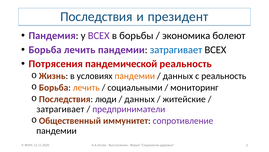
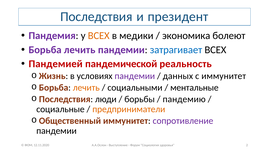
ВСЕХ at (99, 35) colour: purple -> orange
борьбы: борьбы -> медики
Потрясения: Потрясения -> Пандемией
пандемии at (135, 76) colour: orange -> purple
с реальность: реальность -> иммунитет
мониторинг: мониторинг -> ментальные
данных at (140, 99): данных -> борьбы
житейские: житейские -> пандемию
затрагивает at (60, 109): затрагивает -> социальные
предприниматели colour: purple -> orange
